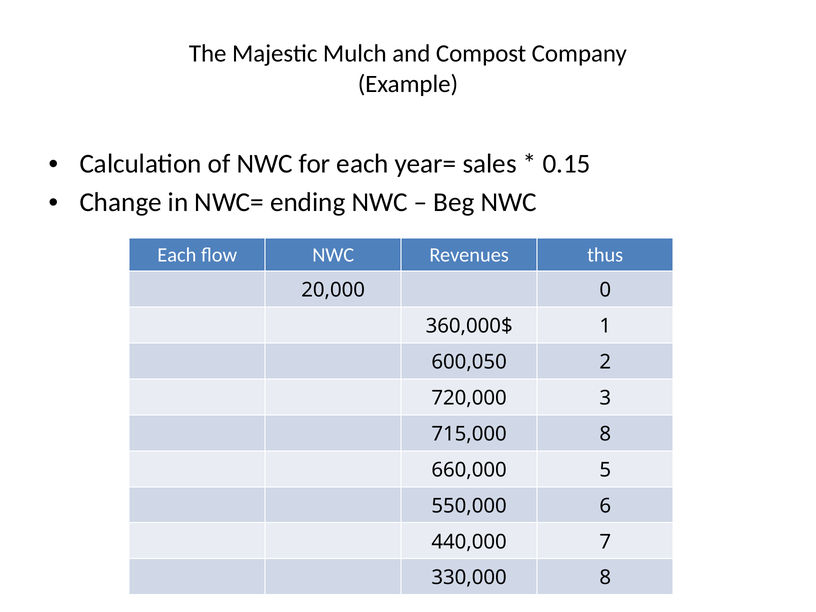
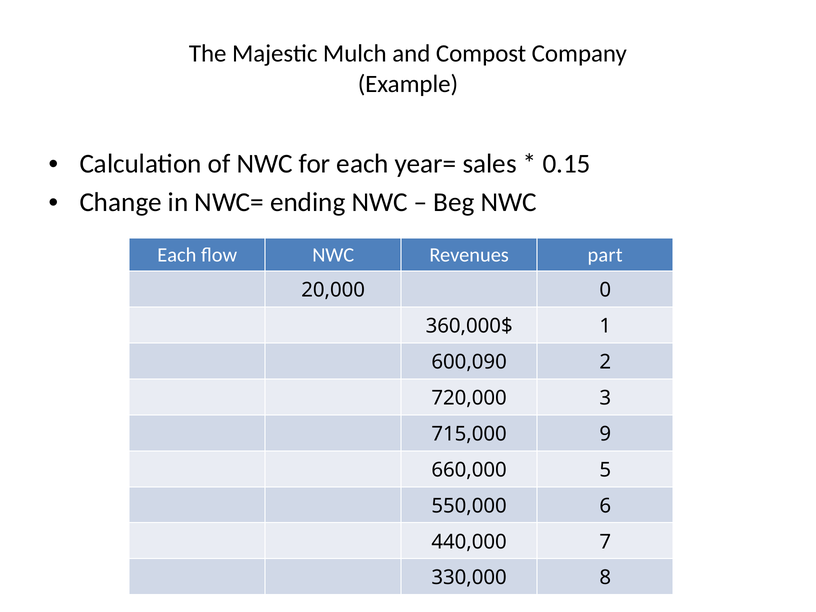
thus: thus -> part
600,050: 600,050 -> 600,090
715,000 8: 8 -> 9
